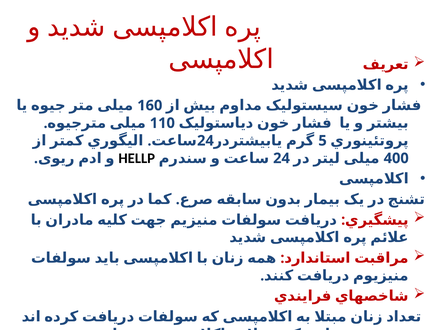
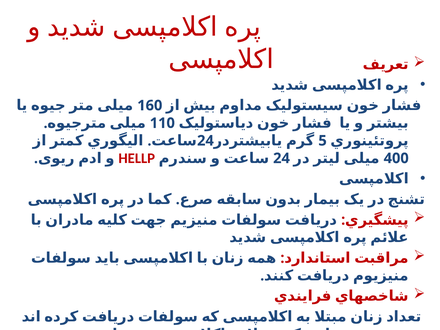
HELLP colour: black -> red
